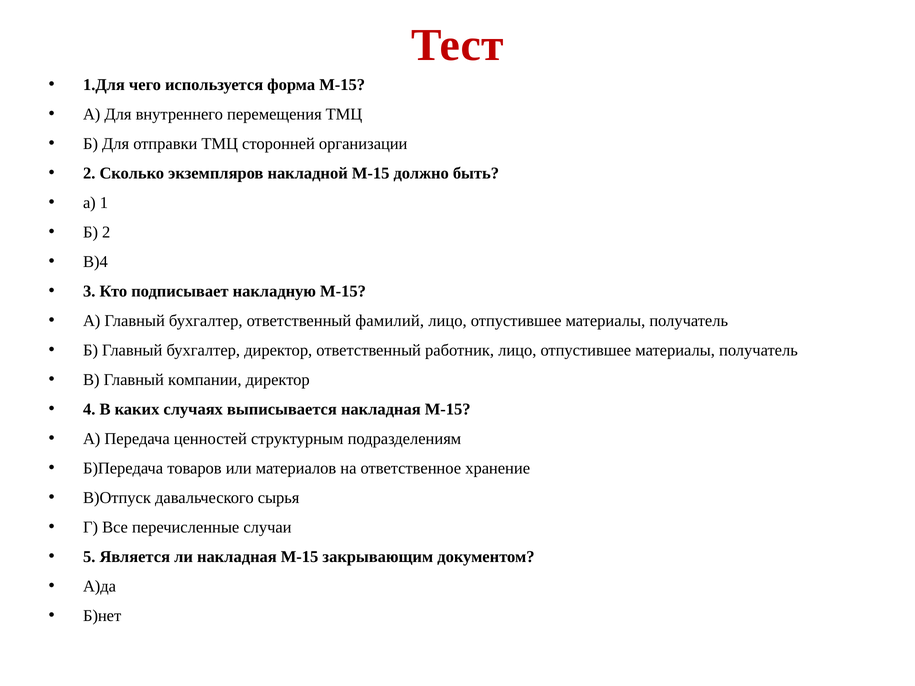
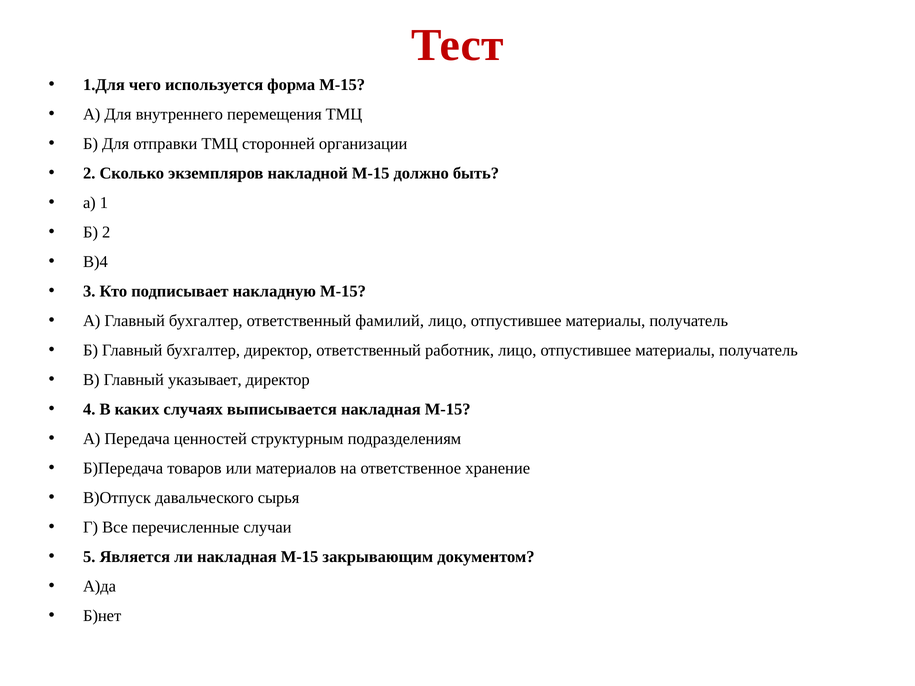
компании: компании -> указывает
